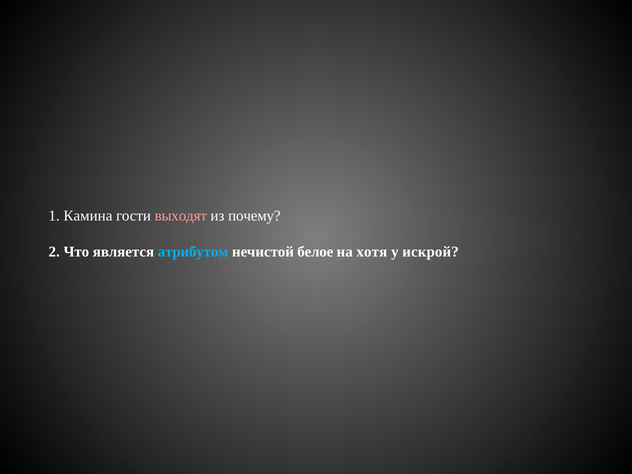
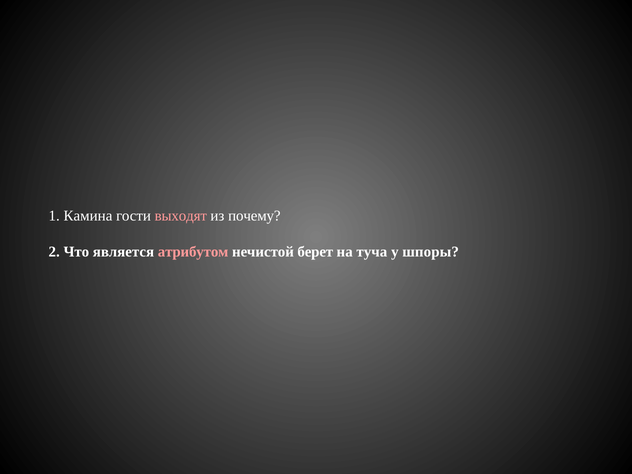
атрибутом colour: light blue -> pink
белое: белое -> берет
хотя: хотя -> туча
искрой: искрой -> шпоры
